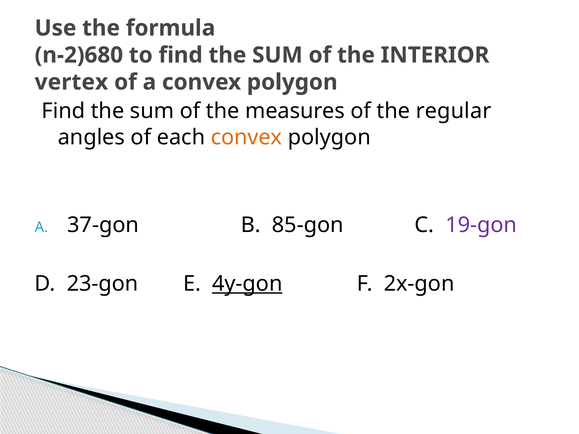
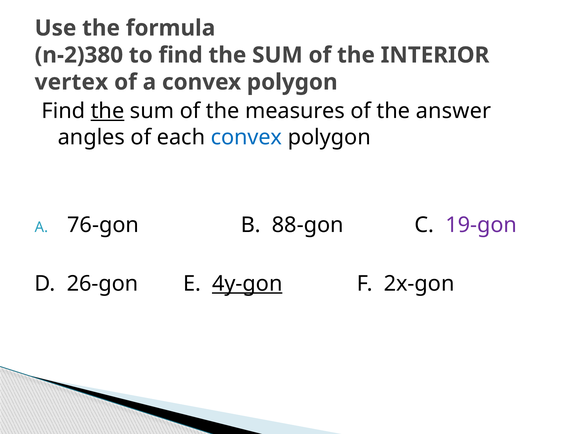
n-2)680: n-2)680 -> n-2)380
the at (108, 111) underline: none -> present
regular: regular -> answer
convex at (246, 137) colour: orange -> blue
37-gon: 37-gon -> 76-gon
85-gon: 85-gon -> 88-gon
23-gon: 23-gon -> 26-gon
